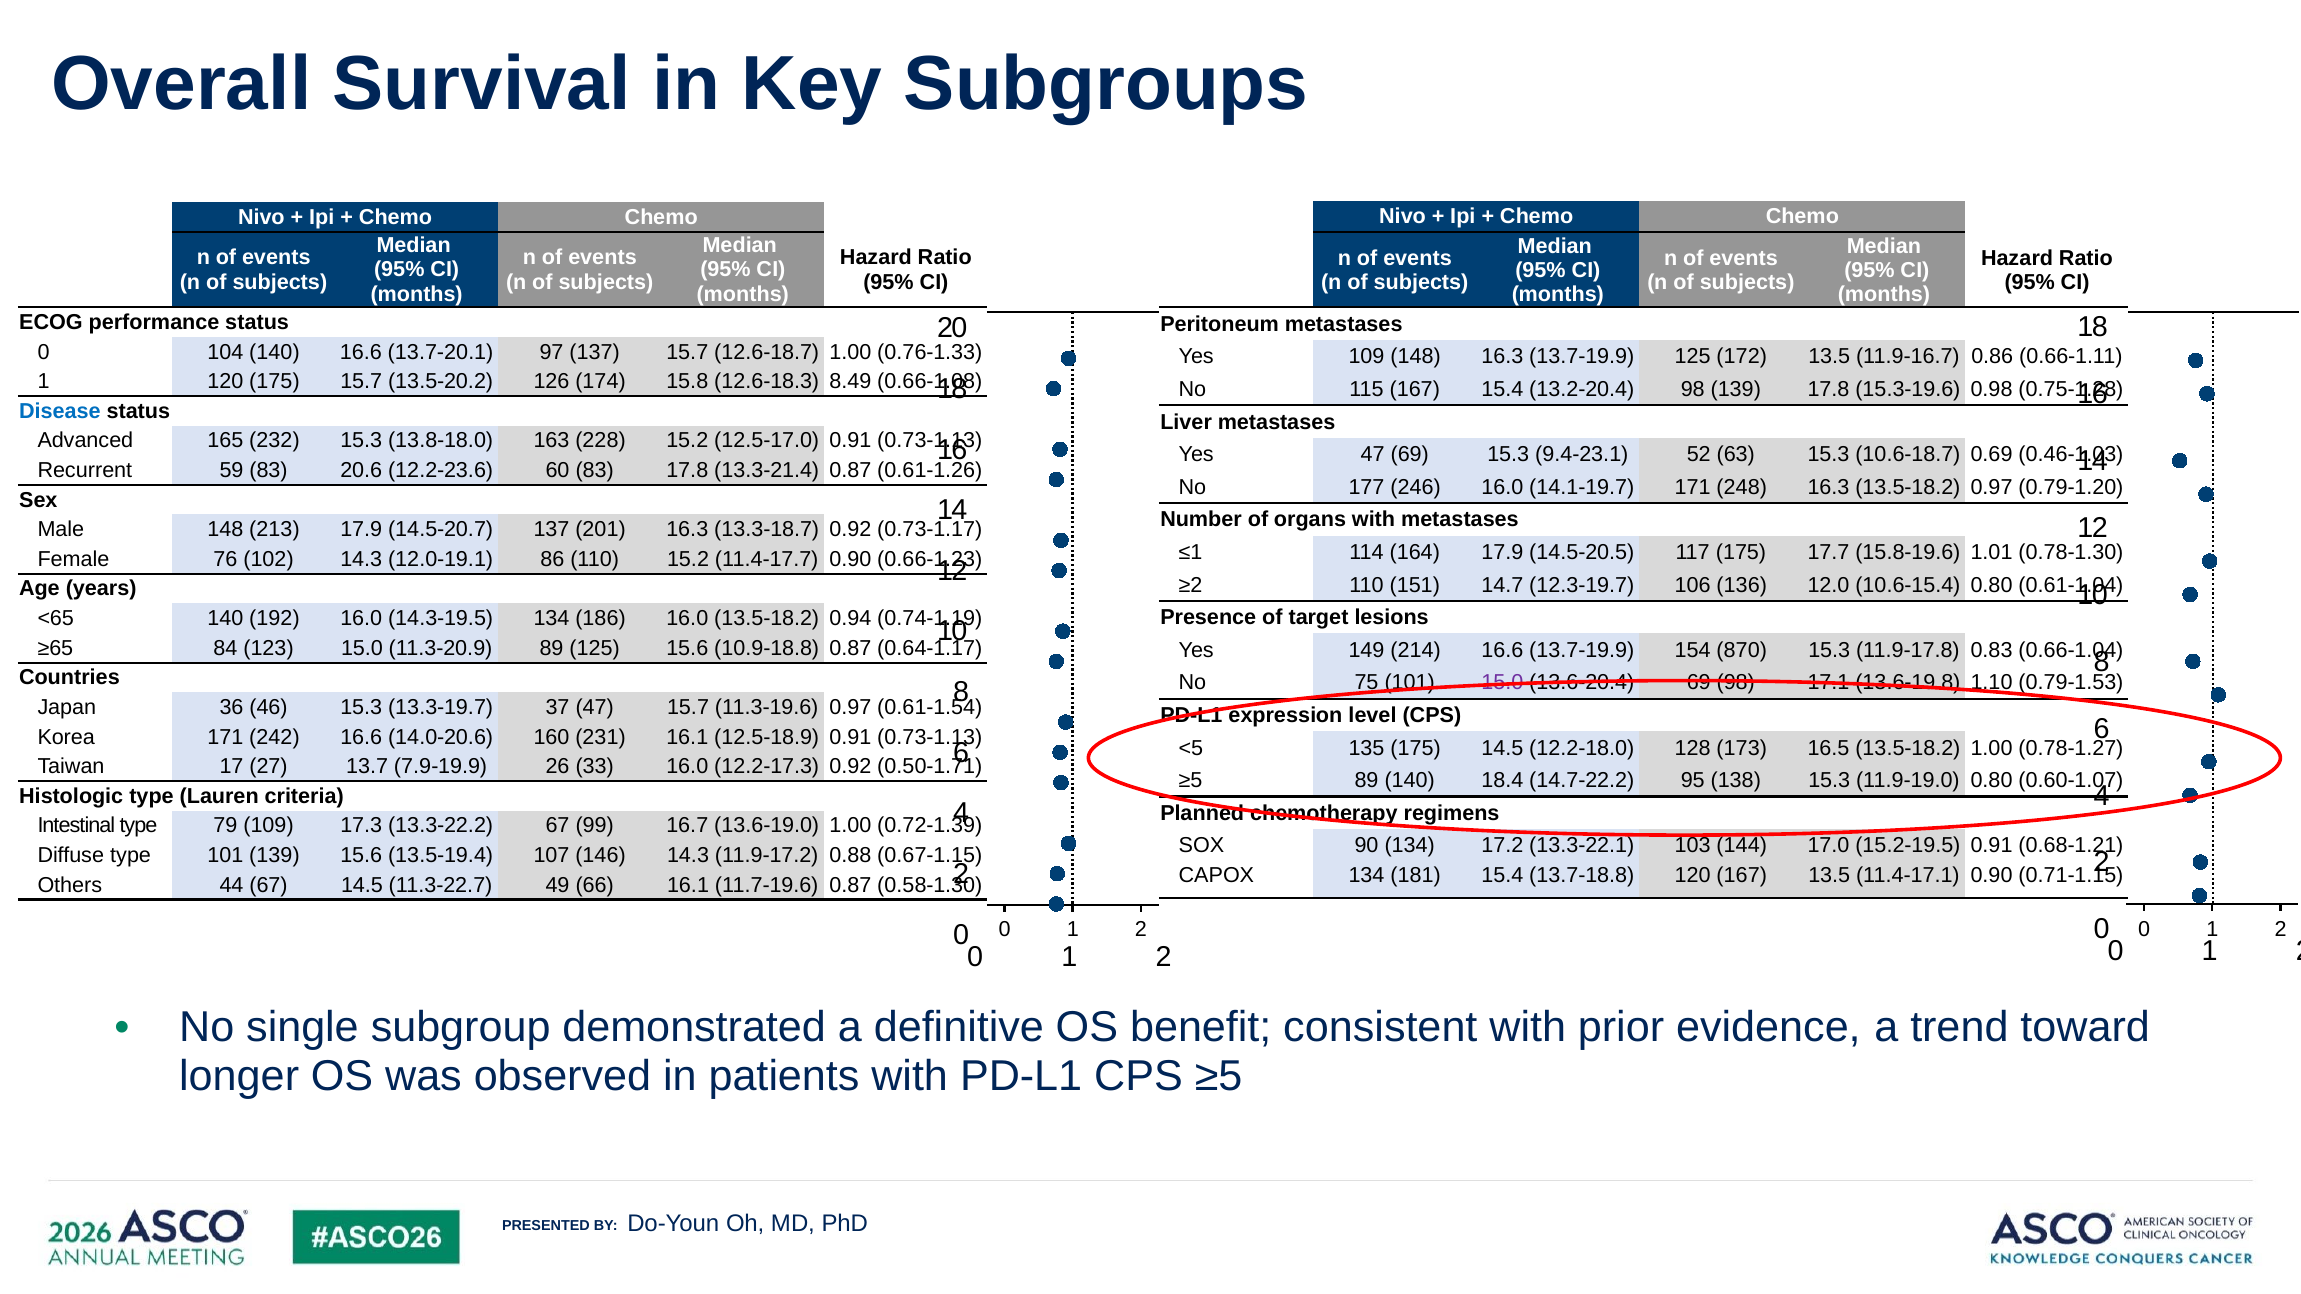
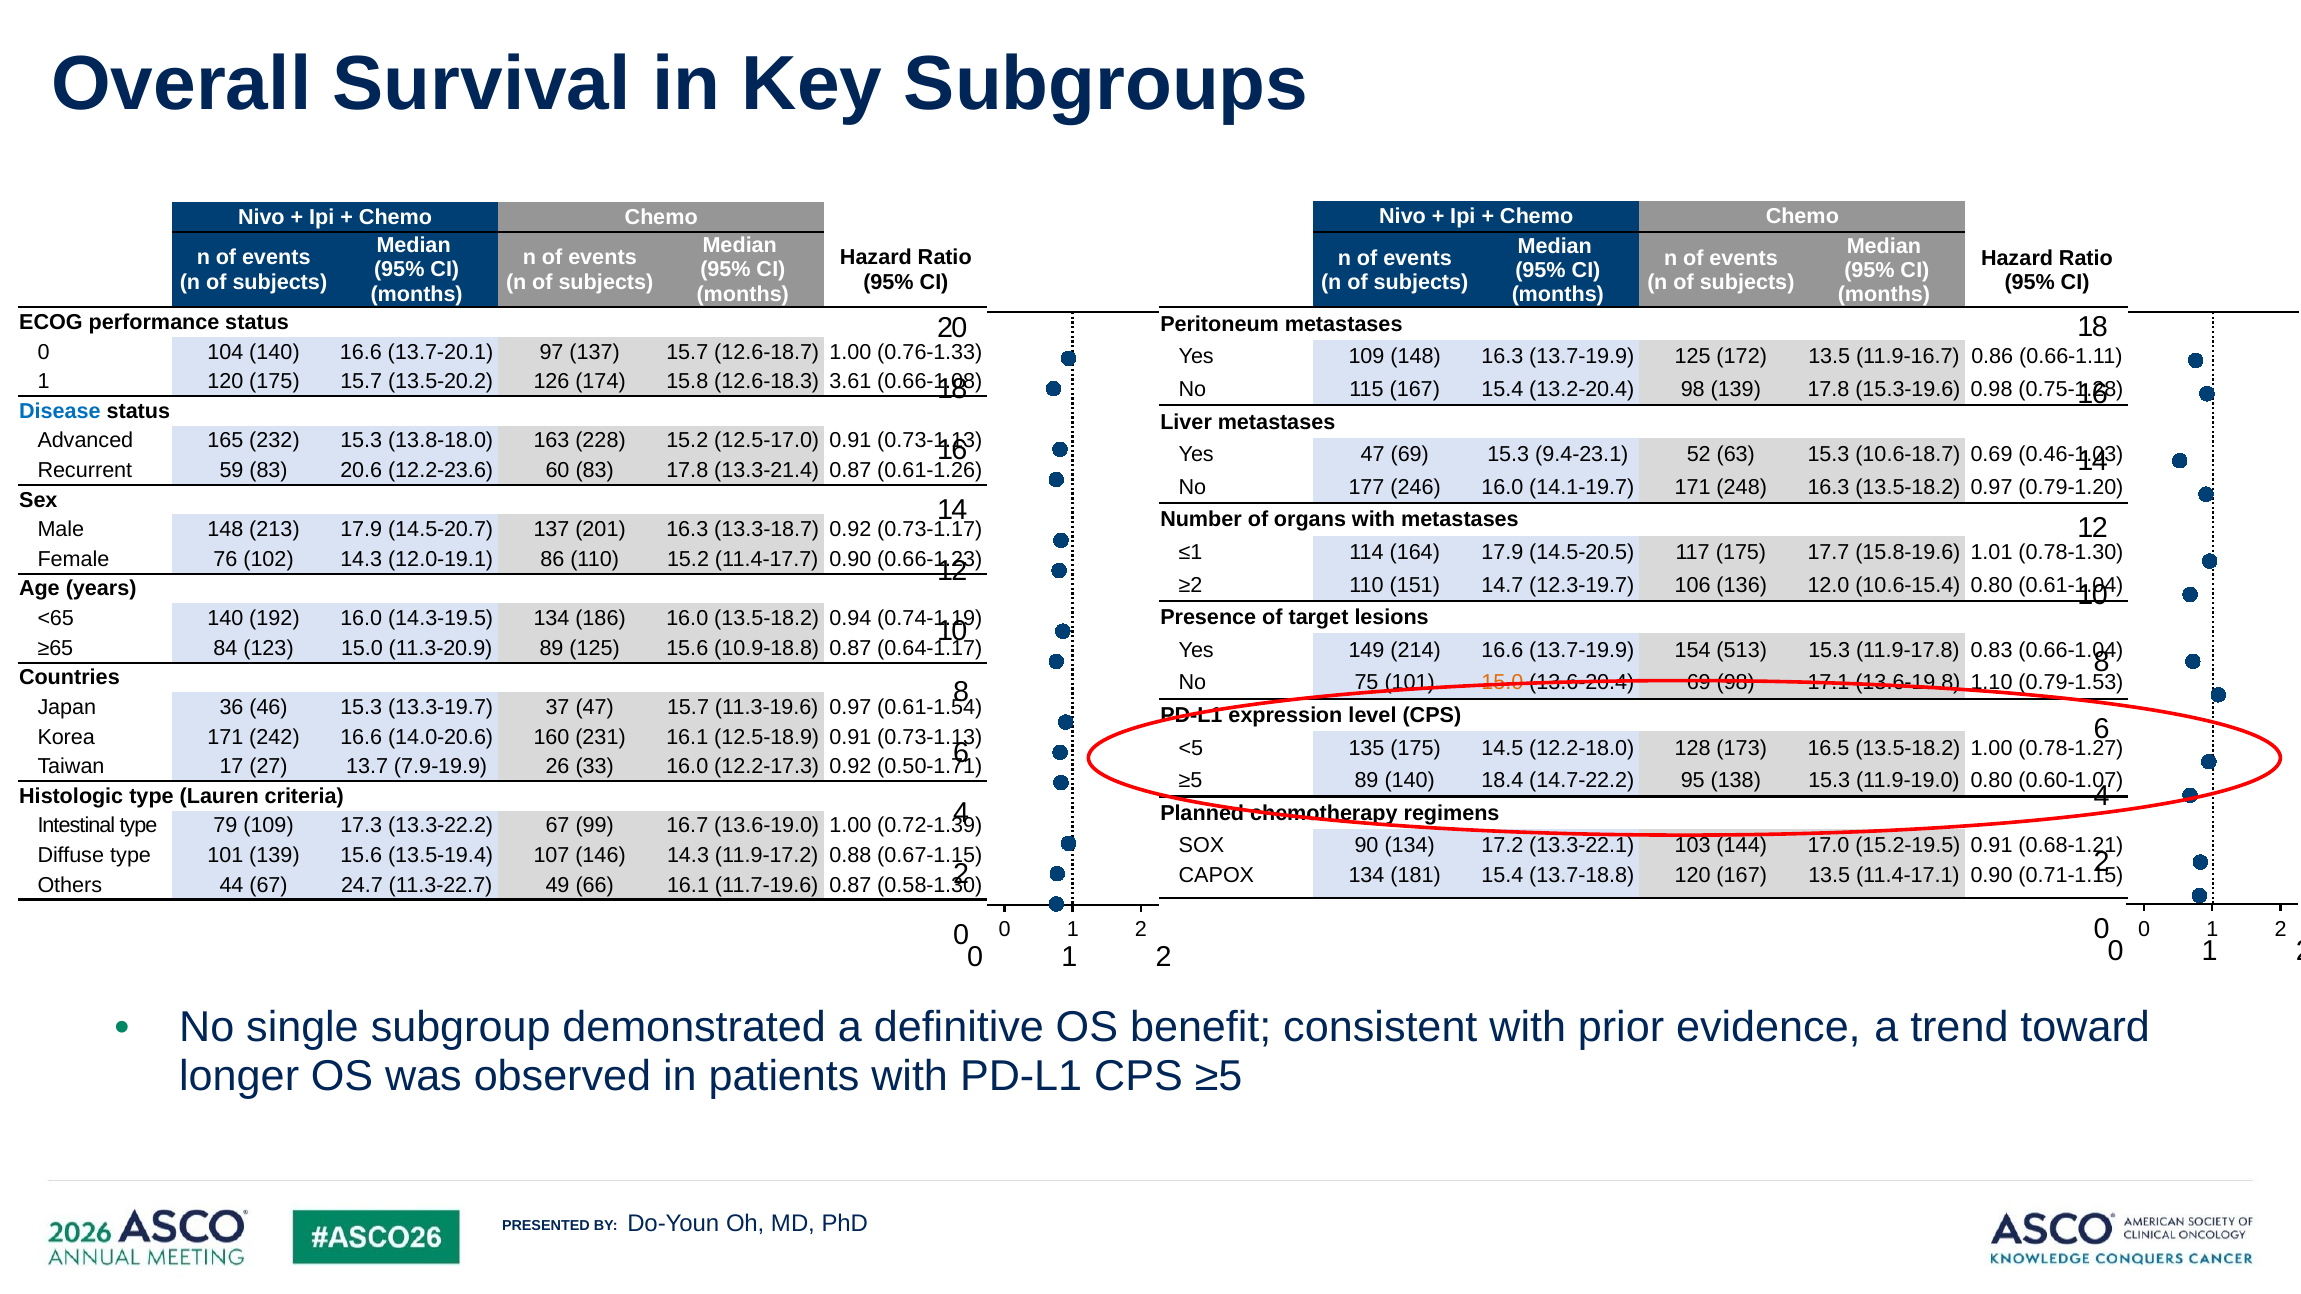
8.49: 8.49 -> 3.61
870: 870 -> 513
15.0 at (1502, 683) colour: purple -> orange
67 14.5: 14.5 -> 24.7
